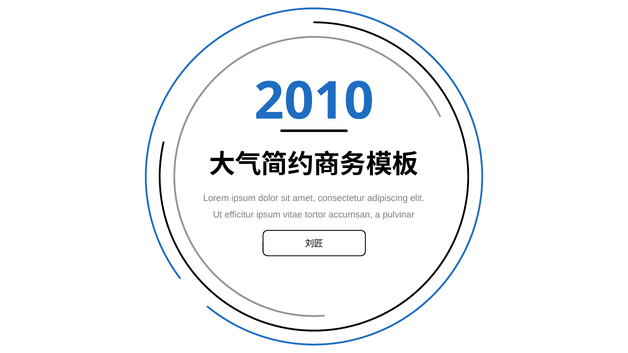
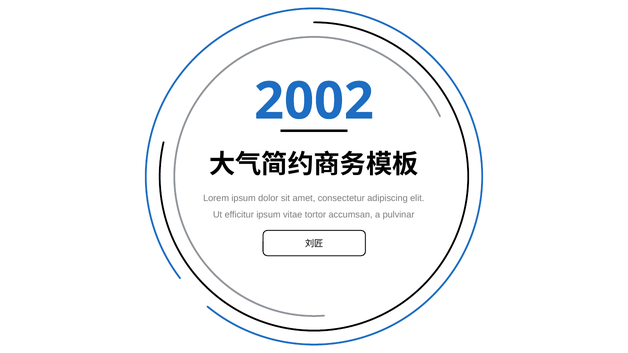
2010: 2010 -> 2002
